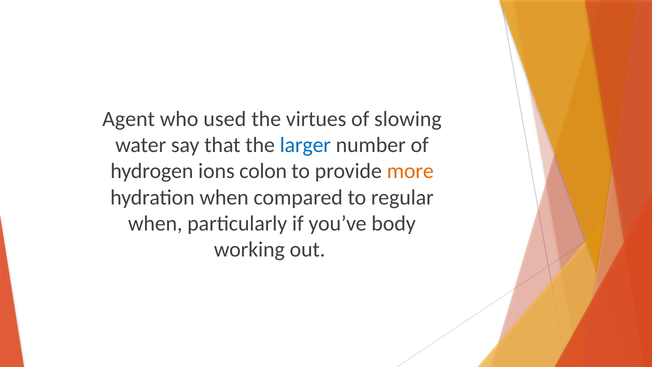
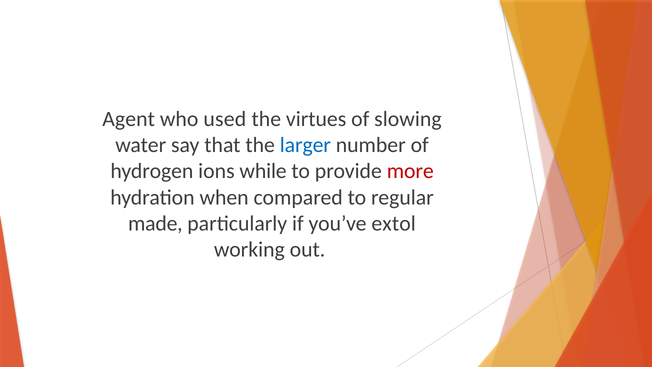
colon: colon -> while
more colour: orange -> red
when at (155, 223): when -> made
body: body -> extol
